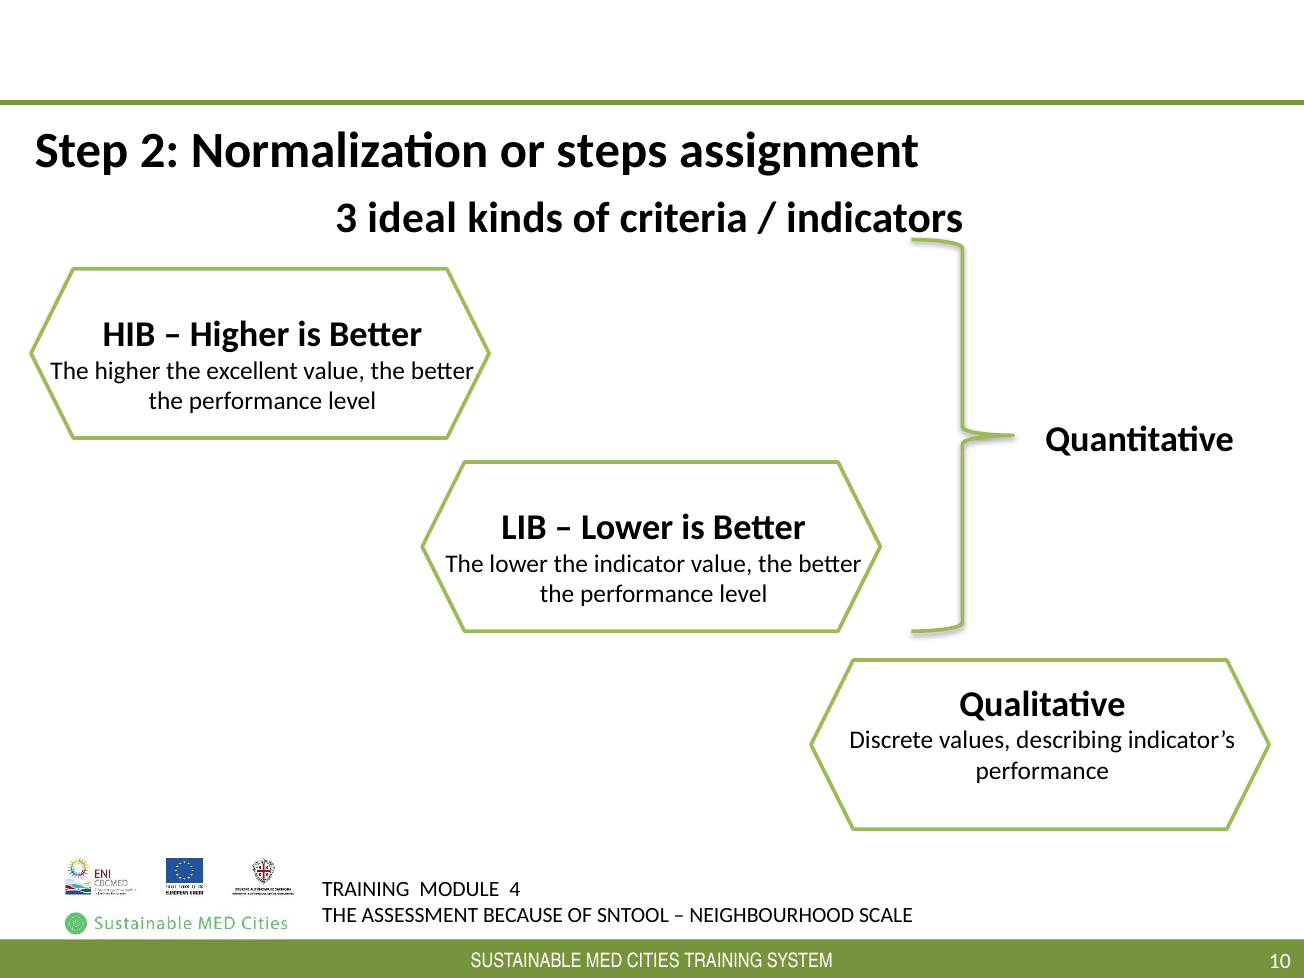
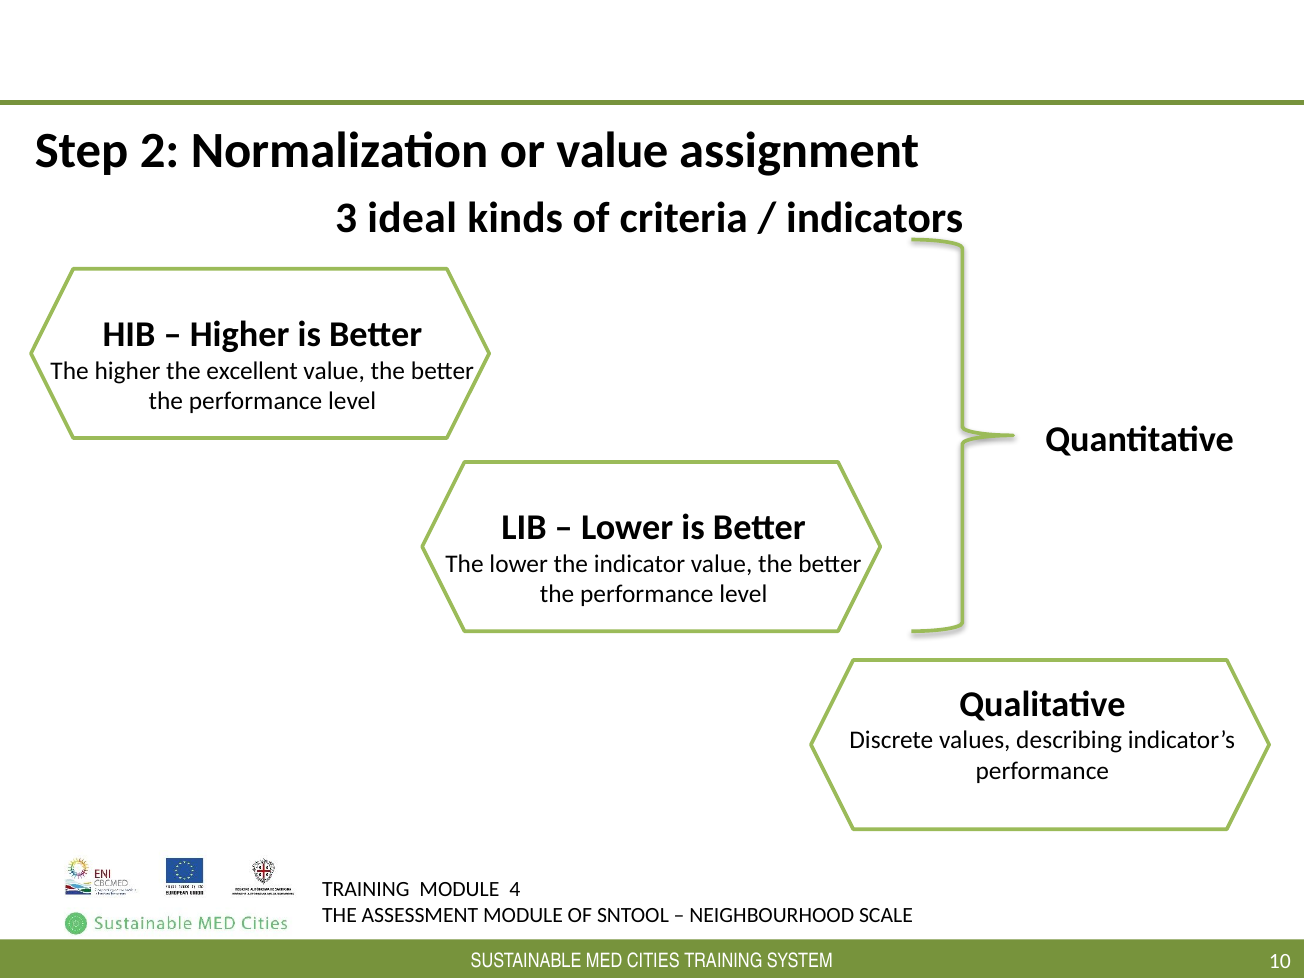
or steps: steps -> value
BECAUSE at (523, 915): BECAUSE -> MODULE
